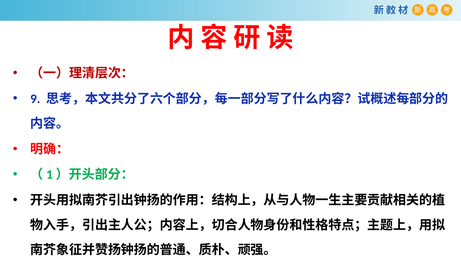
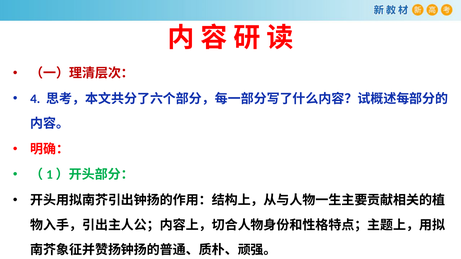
9: 9 -> 4
